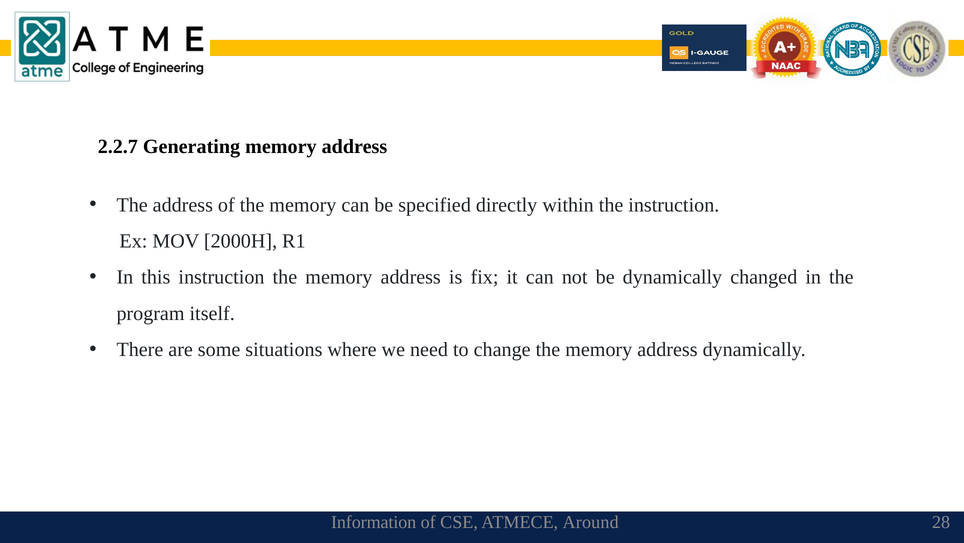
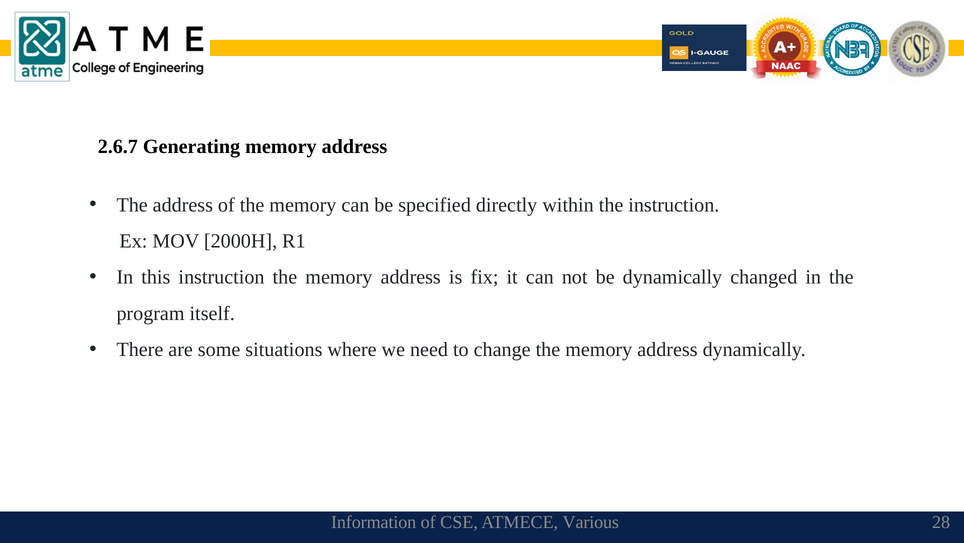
2.2.7: 2.2.7 -> 2.6.7
Around: Around -> Various
